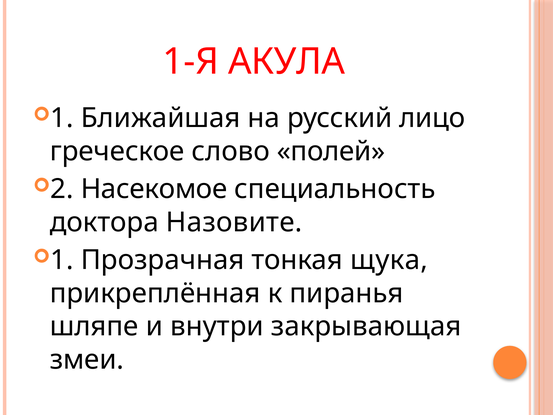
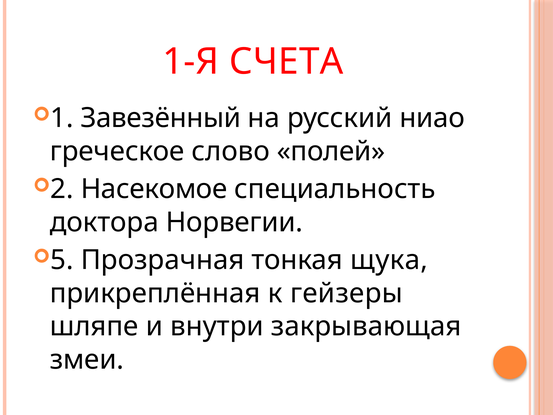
АКУЛА: АКУЛА -> СЧЕТА
Ближайшая: Ближайшая -> Завезённый
лицо: лицо -> ниао
Назовите: Назовите -> Норвегии
1 at (62, 260): 1 -> 5
пиранья: пиранья -> гейзеры
